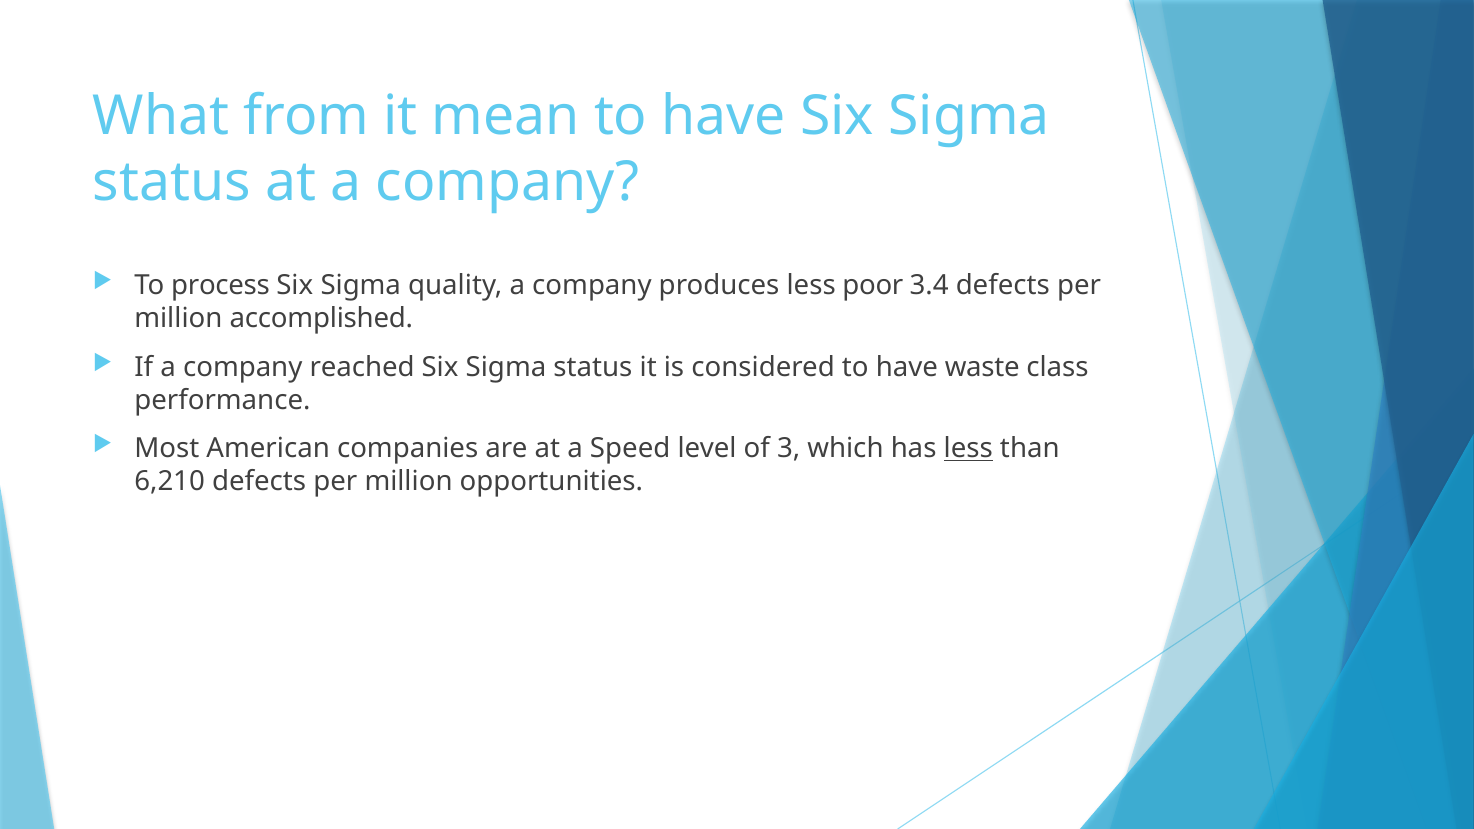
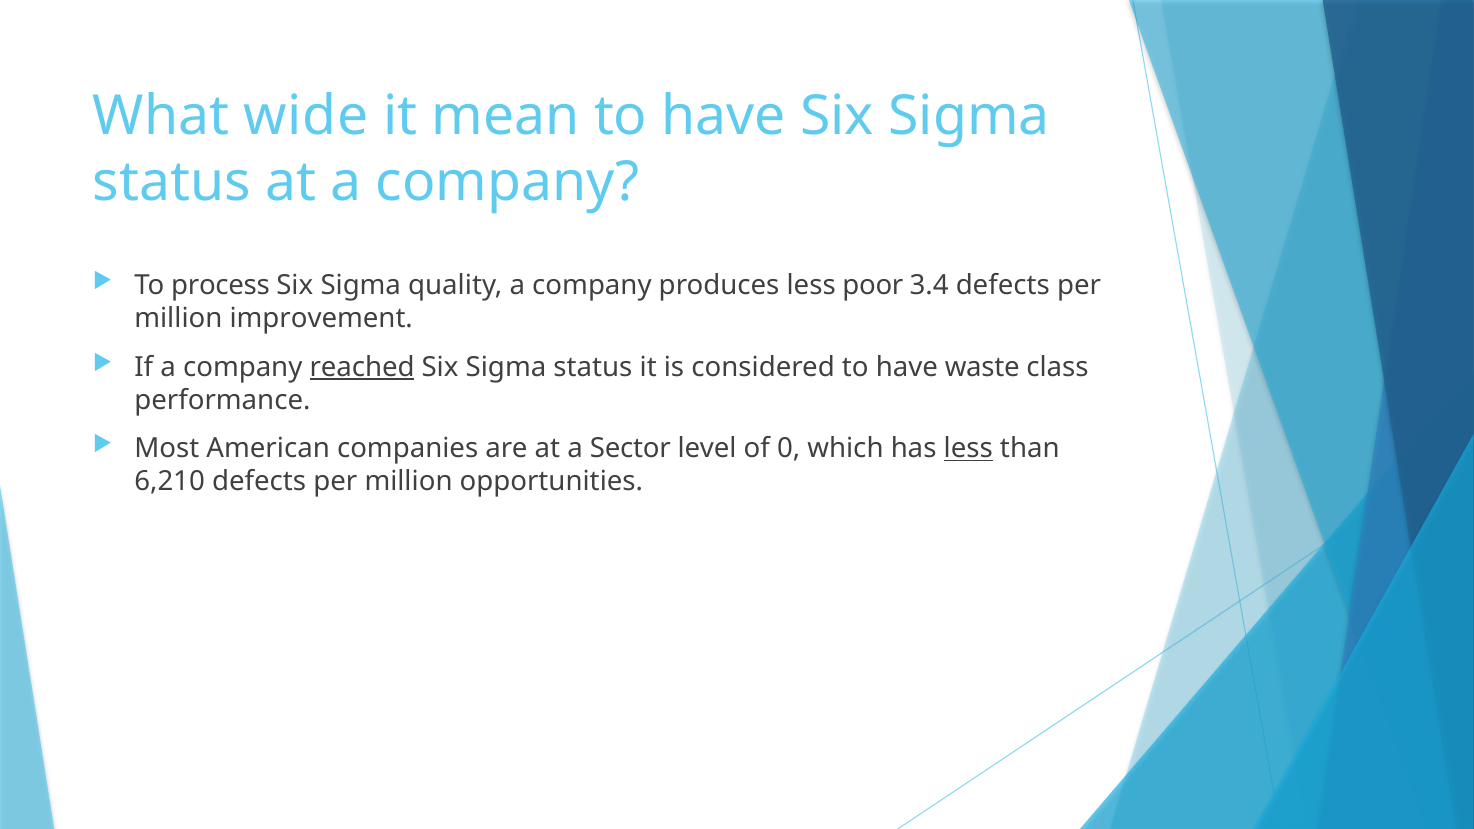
from: from -> wide
accomplished: accomplished -> improvement
reached underline: none -> present
Speed: Speed -> Sector
3: 3 -> 0
